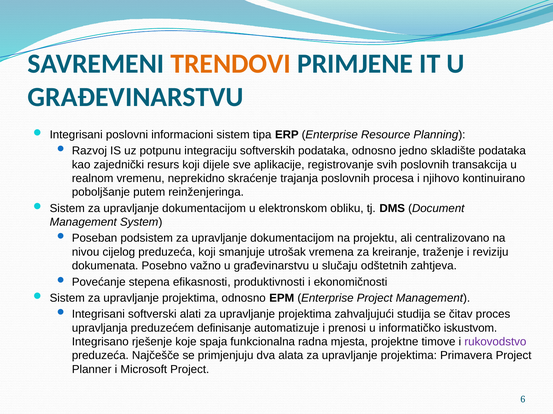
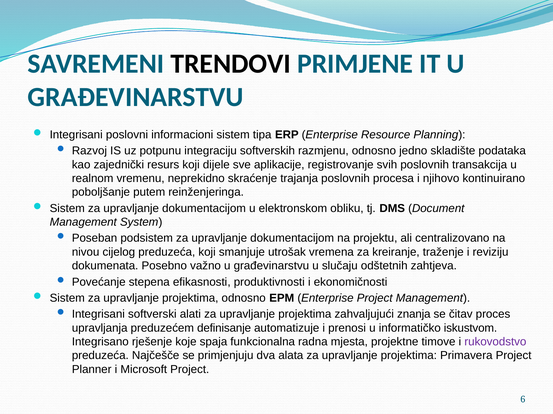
TRENDOVI colour: orange -> black
softverskih podataka: podataka -> razmjenu
studija: studija -> znanja
